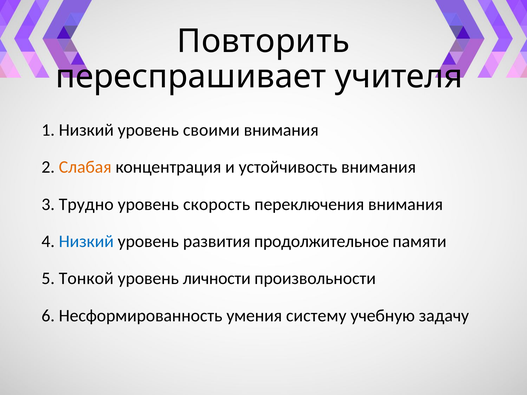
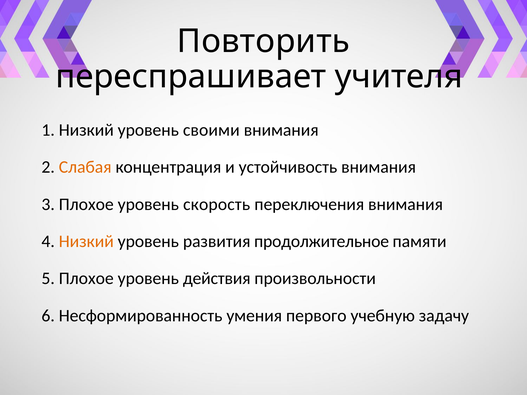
3 Трудно: Трудно -> Плохое
Низкий at (86, 242) colour: blue -> orange
5 Тонкой: Тонкой -> Плохое
личности: личности -> действия
систему: систему -> первого
